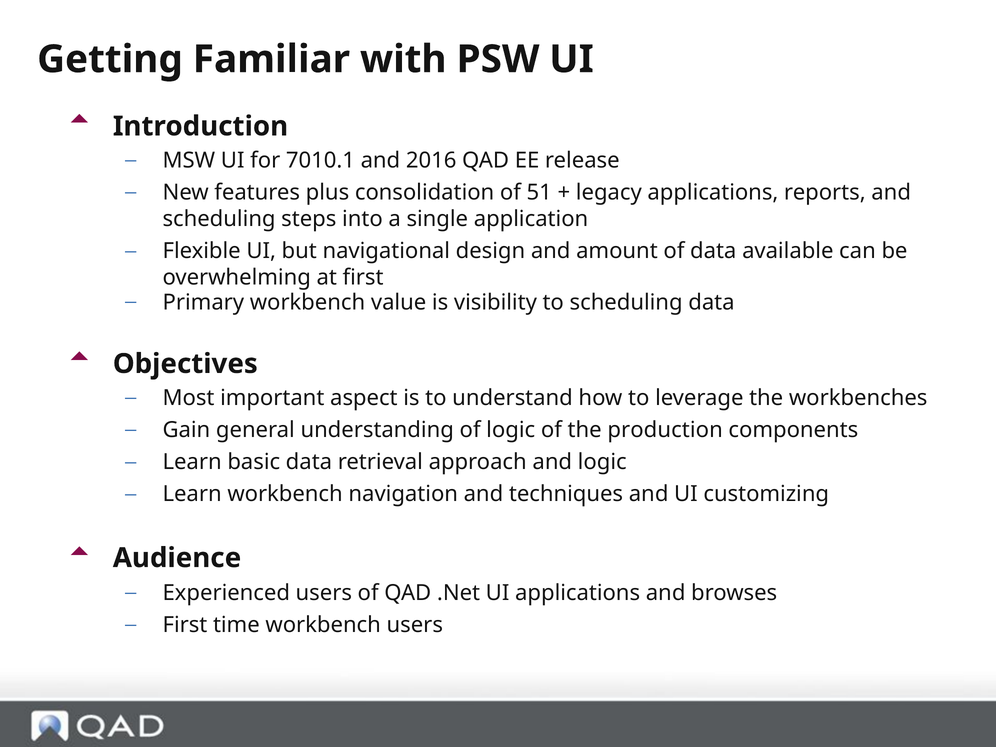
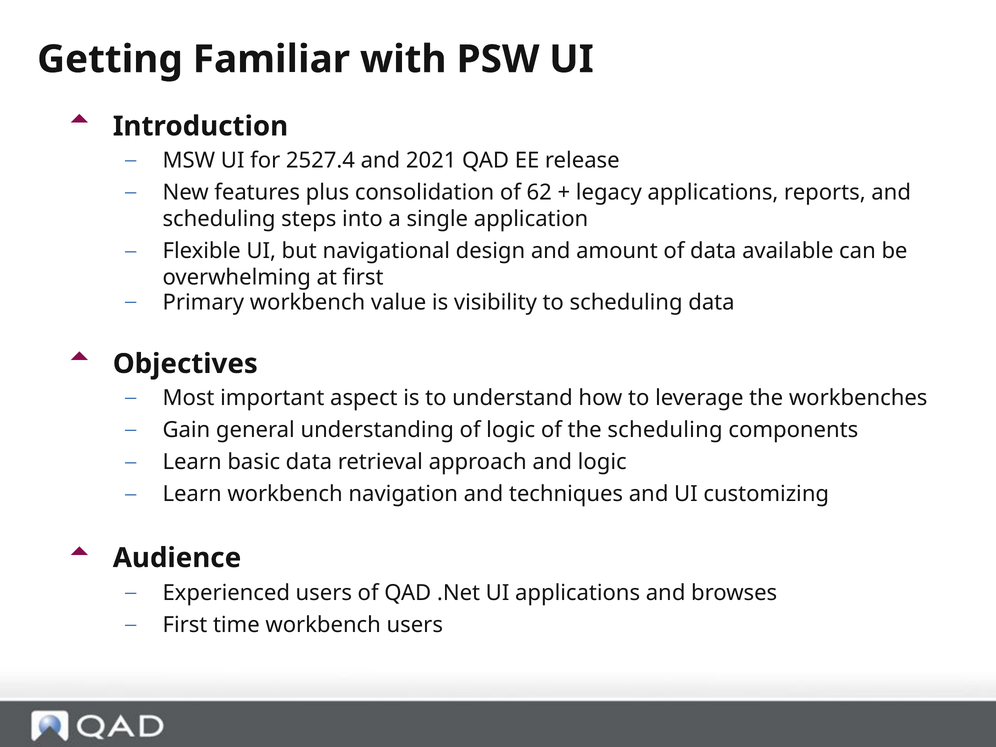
7010.1: 7010.1 -> 2527.4
2016: 2016 -> 2021
51: 51 -> 62
the production: production -> scheduling
